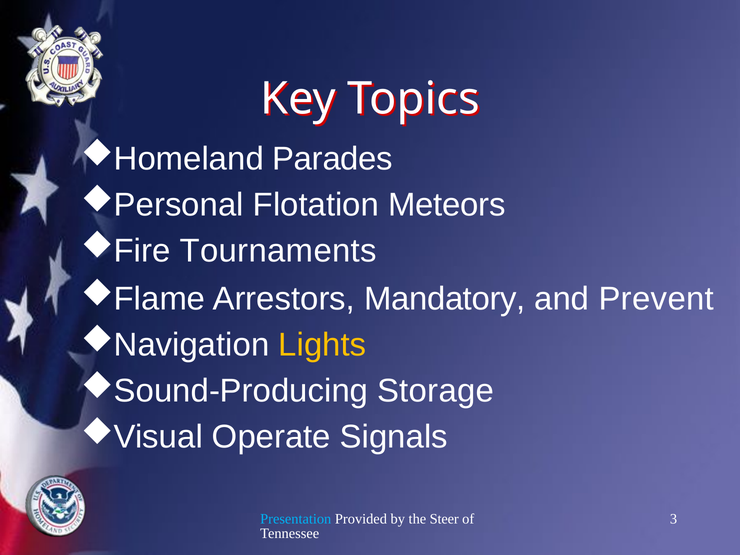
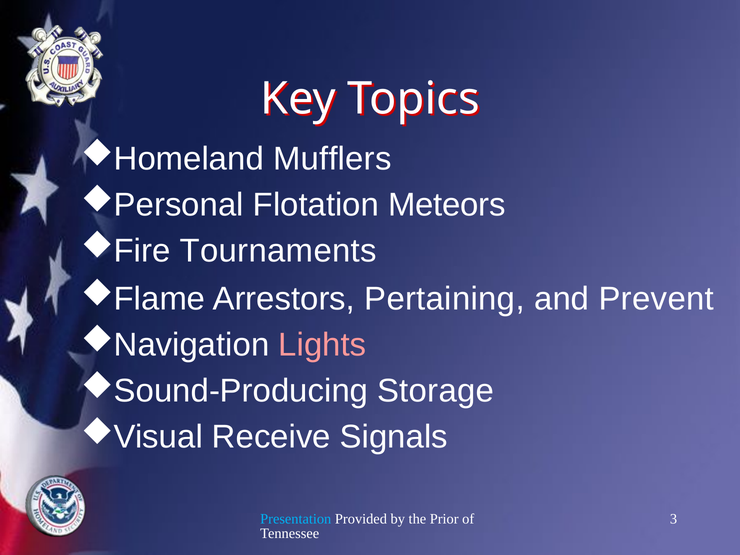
Parades: Parades -> Mufflers
Mandatory: Mandatory -> Pertaining
Lights colour: yellow -> pink
Operate: Operate -> Receive
Steer: Steer -> Prior
